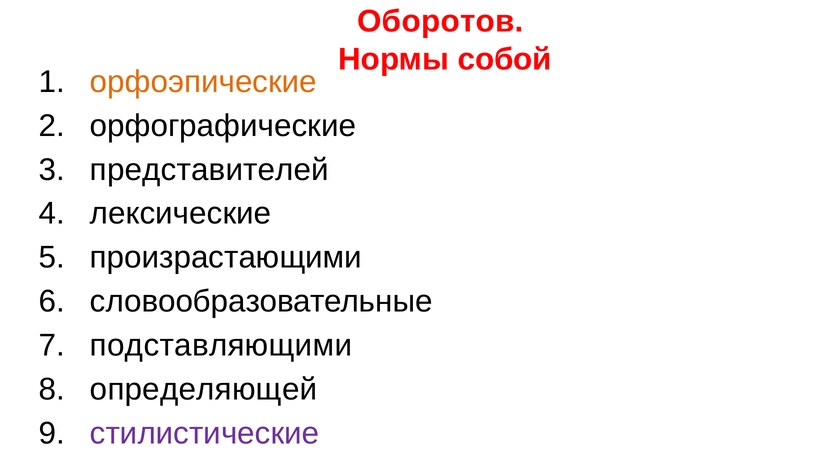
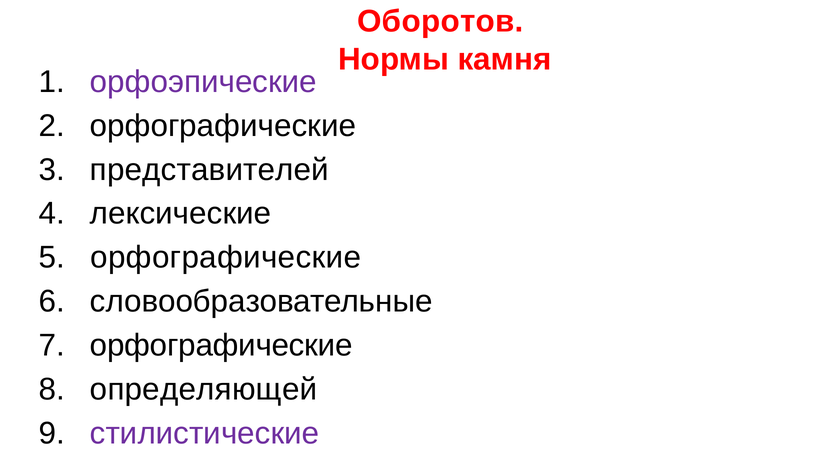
собой: собой -> камня
орфоэпические colour: orange -> purple
произрастающими at (226, 258): произрастающими -> орфографические
подставляющими at (221, 346): подставляющими -> орфографические
